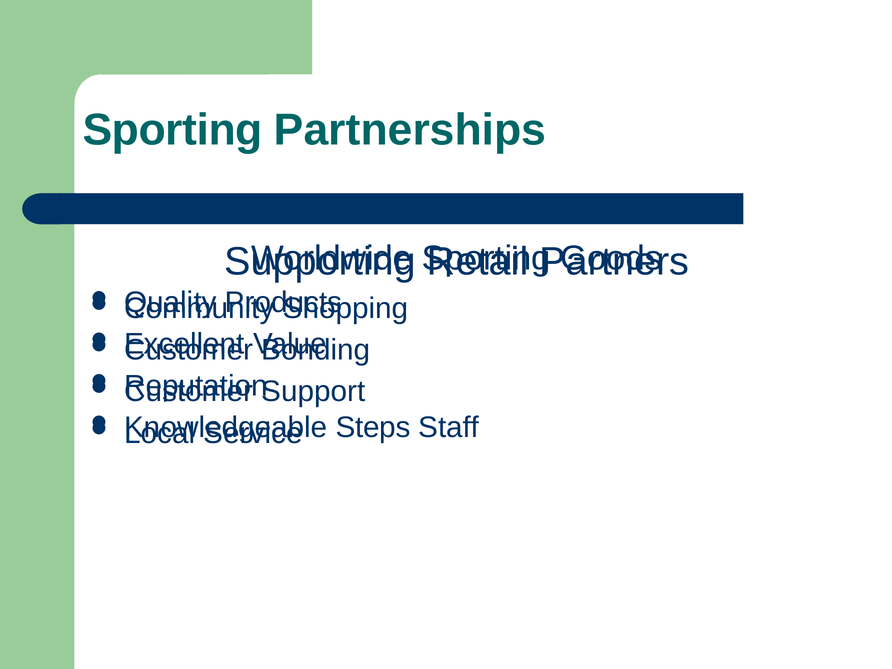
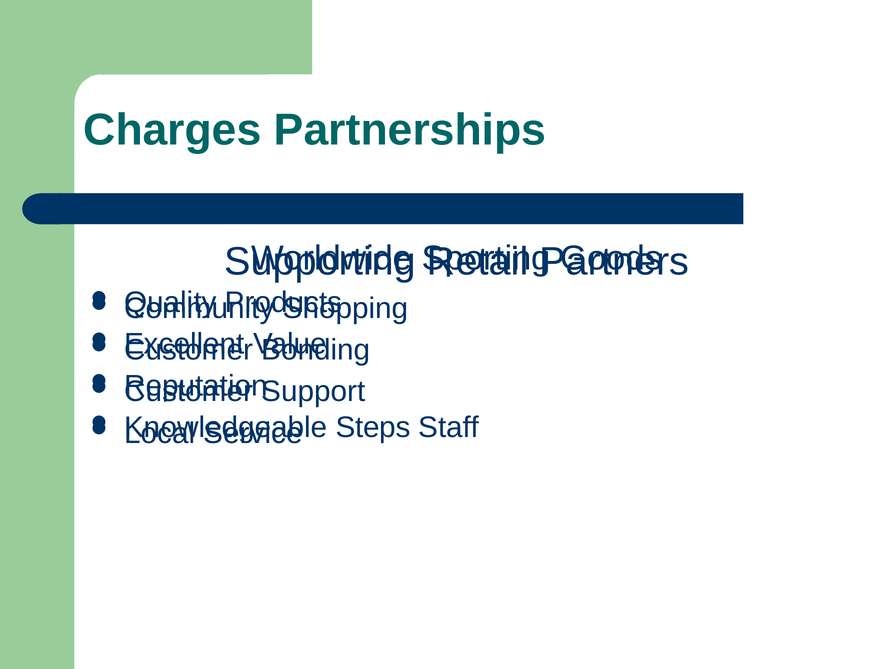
Sporting at (173, 130): Sporting -> Charges
